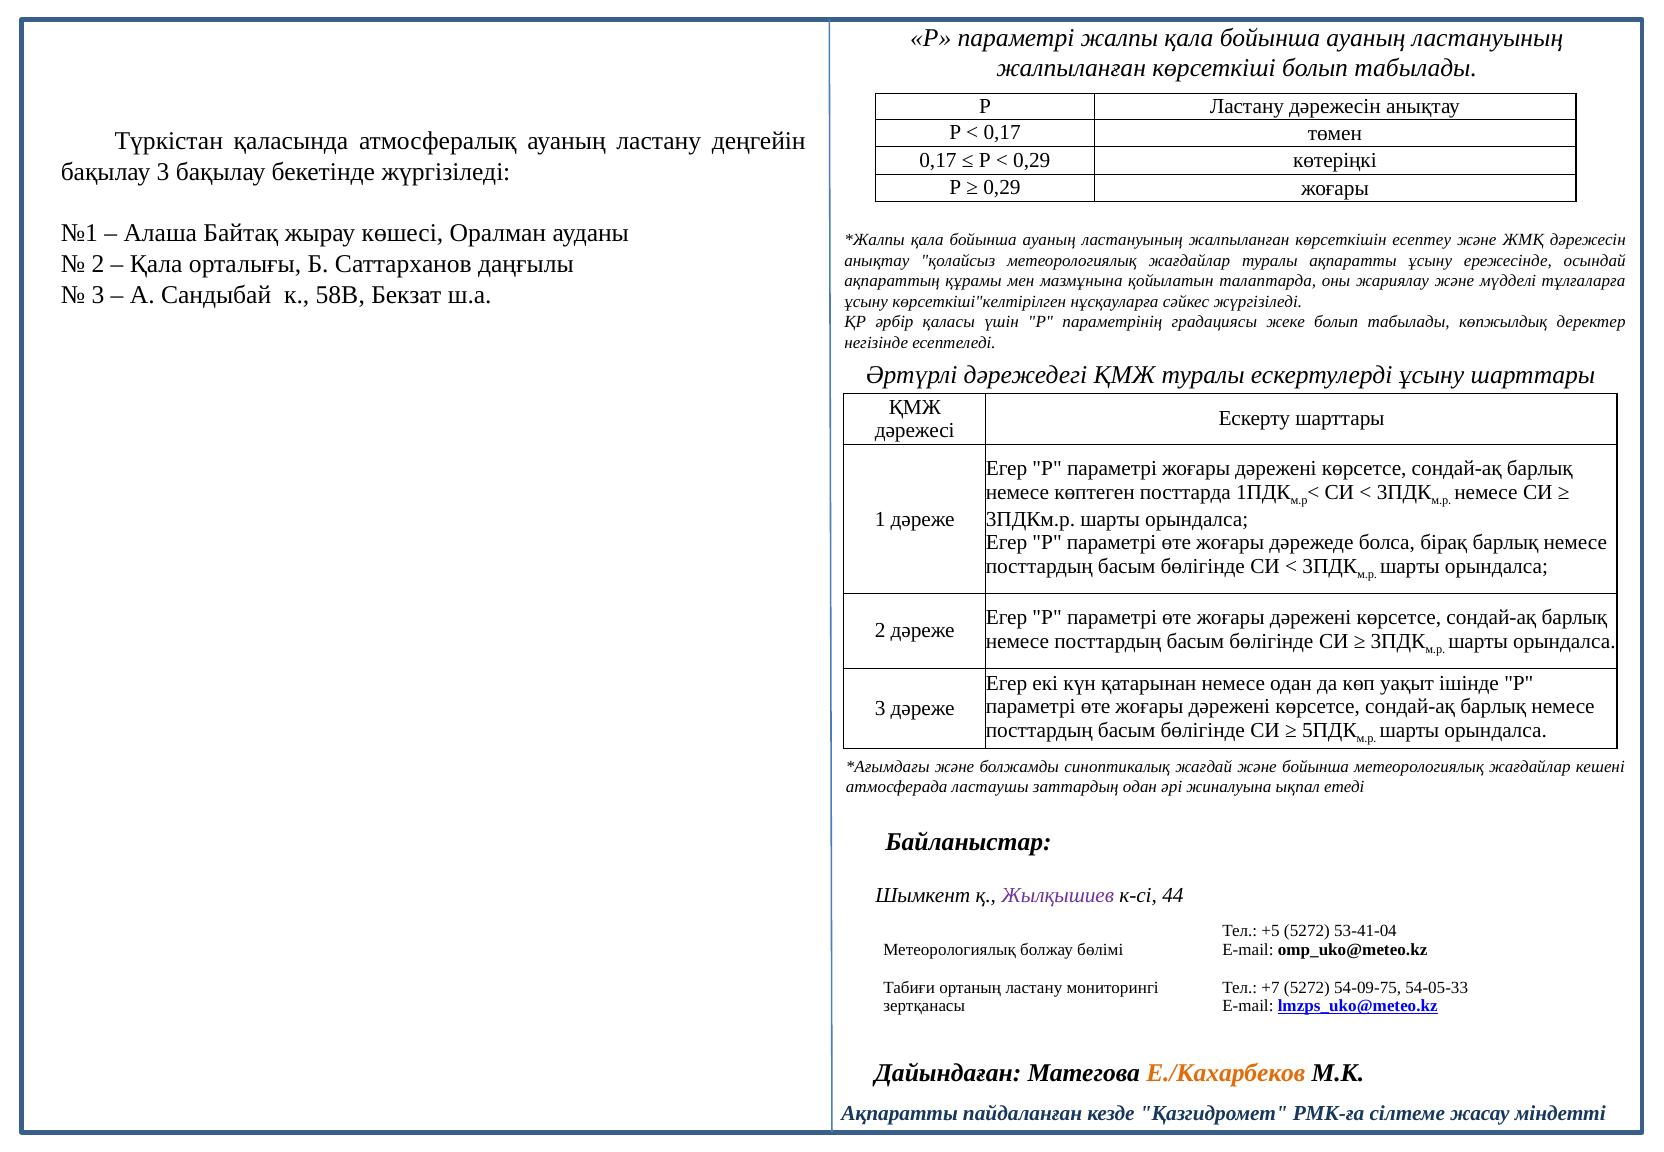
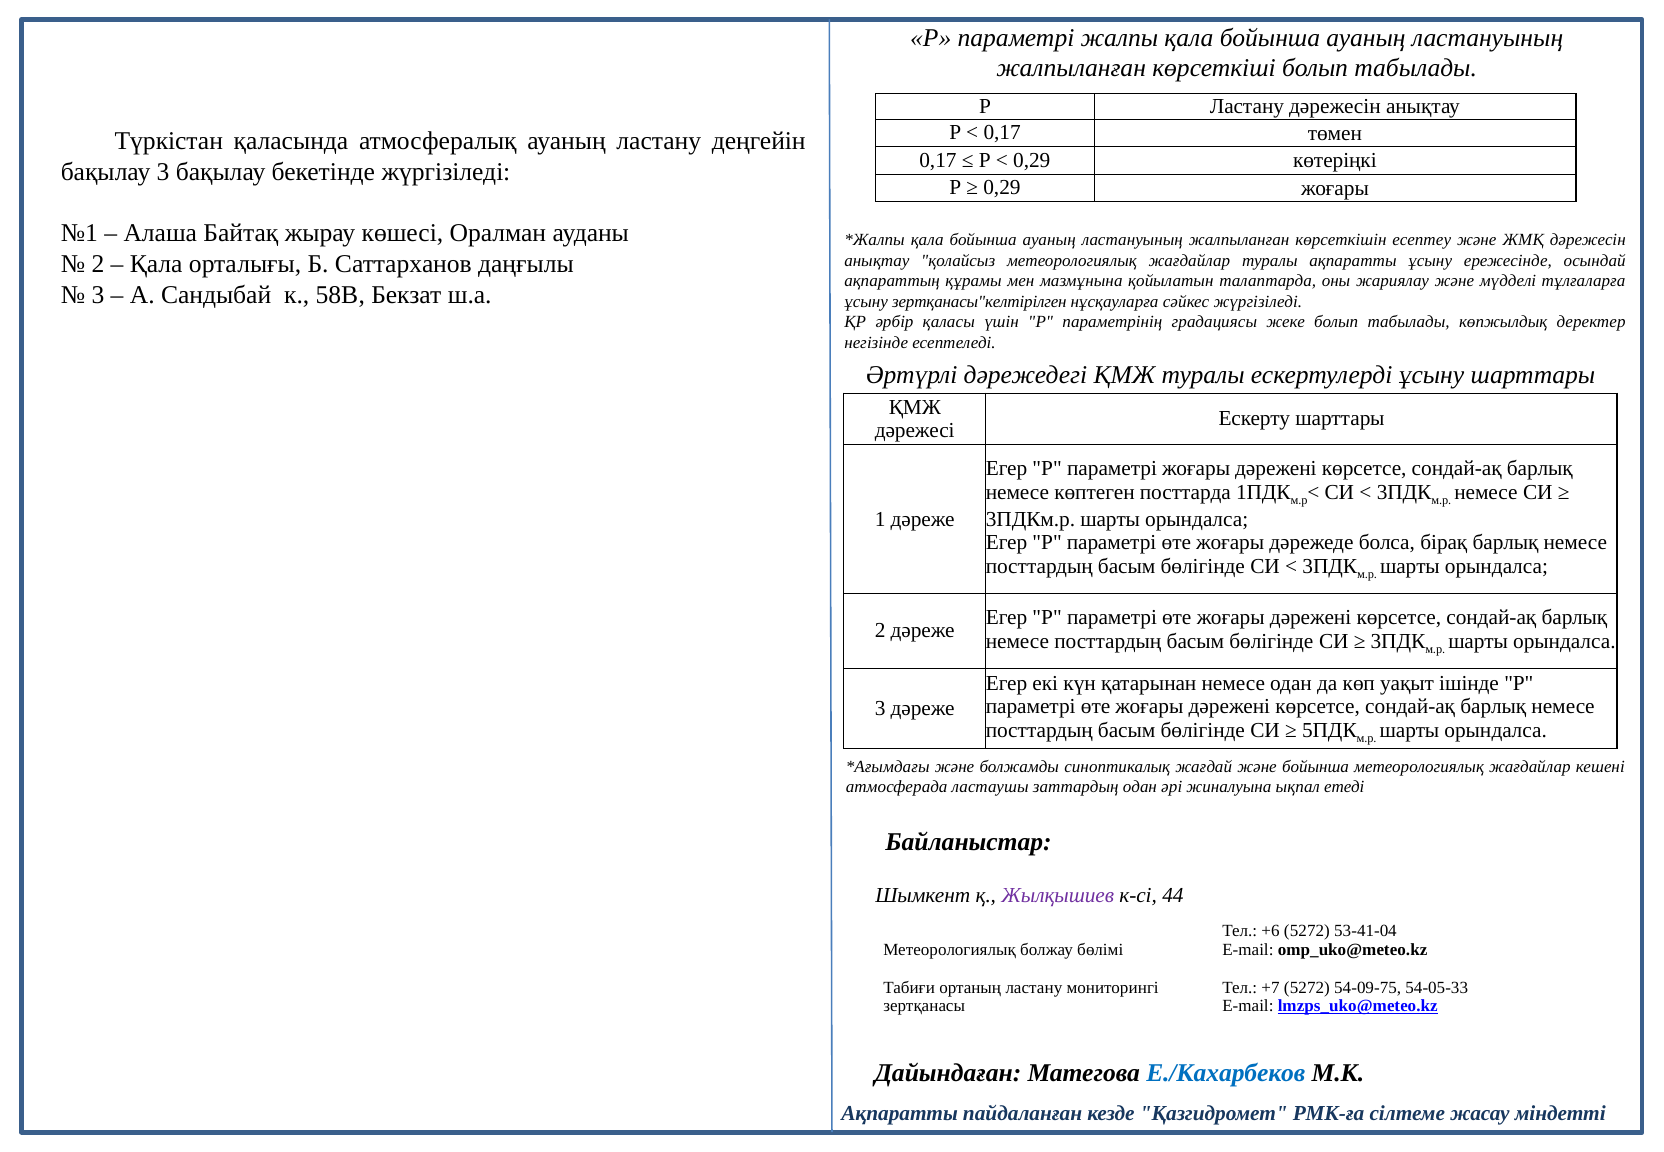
көрсеткіші"келтірілген: көрсеткіші"келтірілген -> зертқанасы"келтірілген
+5: +5 -> +6
Е./Кахарбеков colour: orange -> blue
